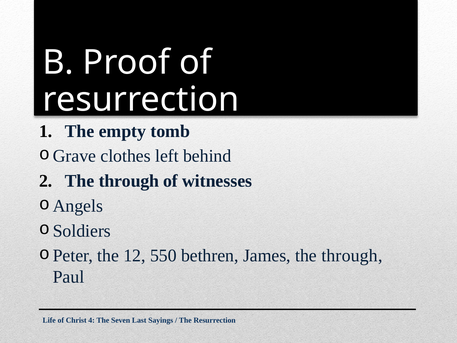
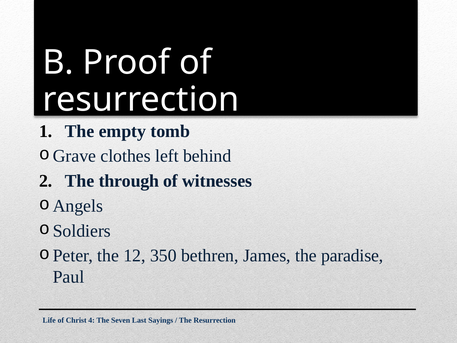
550: 550 -> 350
James the through: through -> paradise
